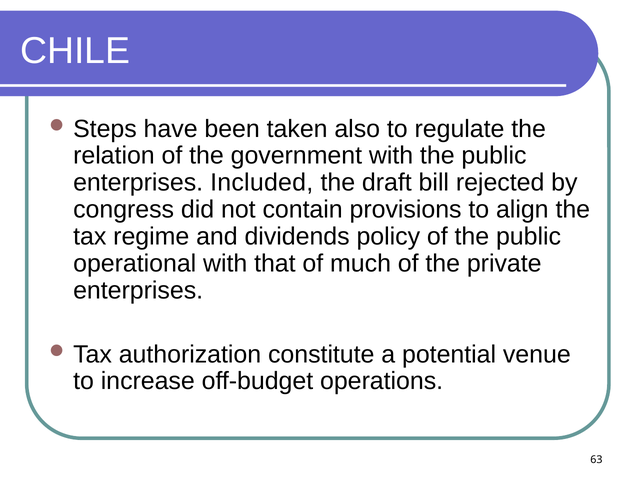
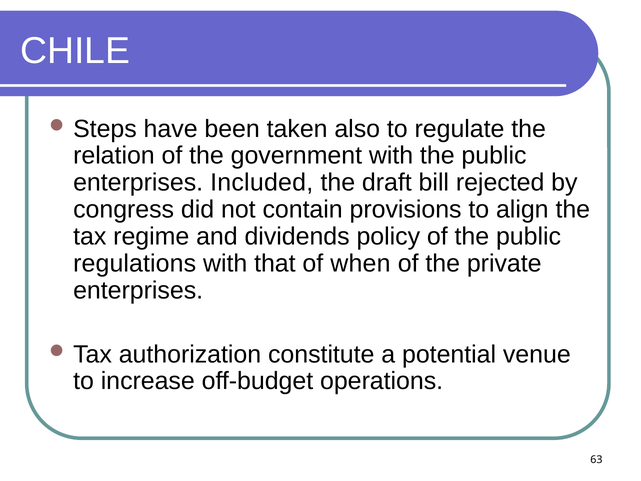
operational: operational -> regulations
much: much -> when
